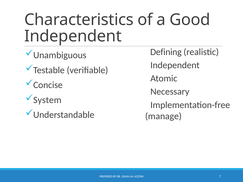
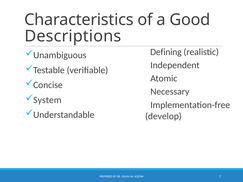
Independent at (73, 36): Independent -> Descriptions
manage: manage -> develop
